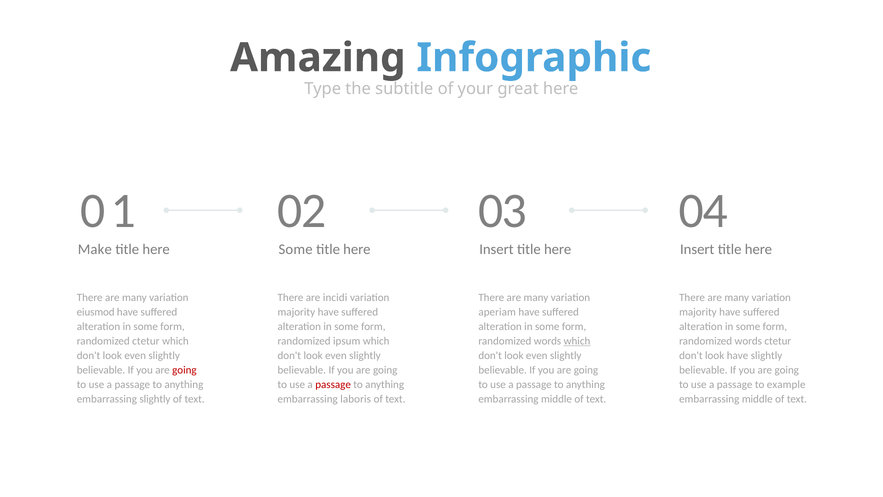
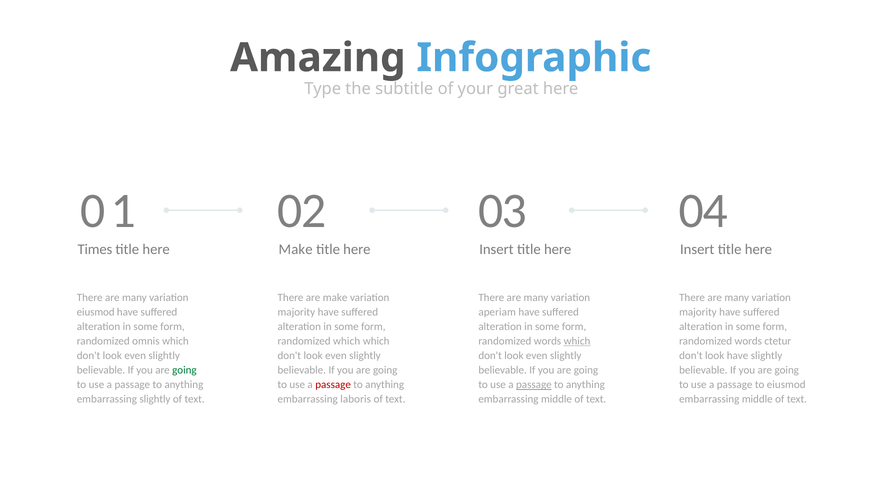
Make: Make -> Times
Some at (296, 249): Some -> Make
are incidi: incidi -> make
randomized ctetur: ctetur -> omnis
randomized ipsum: ipsum -> which
going at (184, 370) colour: red -> green
passage at (534, 384) underline: none -> present
to example: example -> eiusmod
